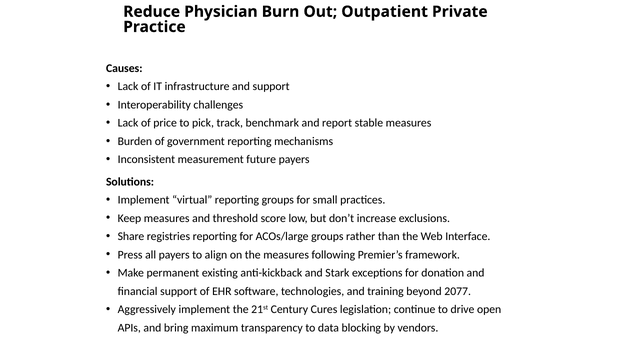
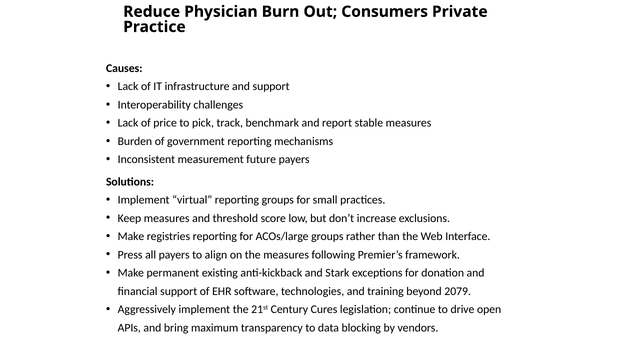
Outpatient: Outpatient -> Consumers
Share at (131, 236): Share -> Make
2077: 2077 -> 2079
